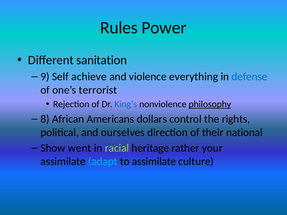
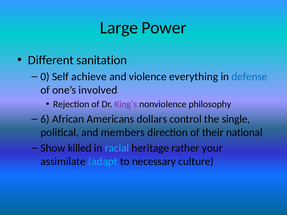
Rules: Rules -> Large
9: 9 -> 0
terrorist: terrorist -> involved
King’s colour: blue -> purple
philosophy underline: present -> none
8: 8 -> 6
rights: rights -> single
ourselves: ourselves -> members
went: went -> killed
racial colour: light green -> light blue
to assimilate: assimilate -> necessary
